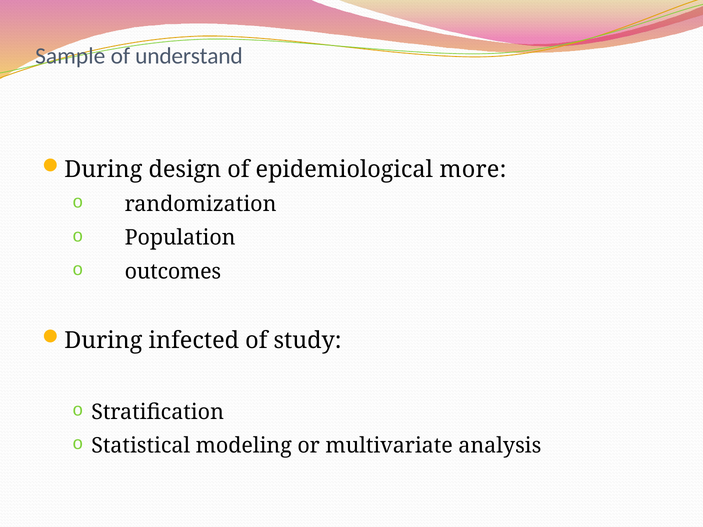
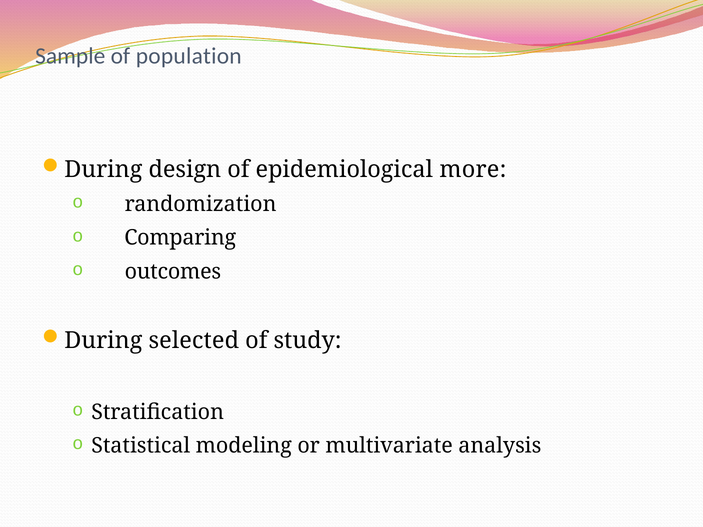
understand: understand -> population
Population: Population -> Comparing
infected: infected -> selected
